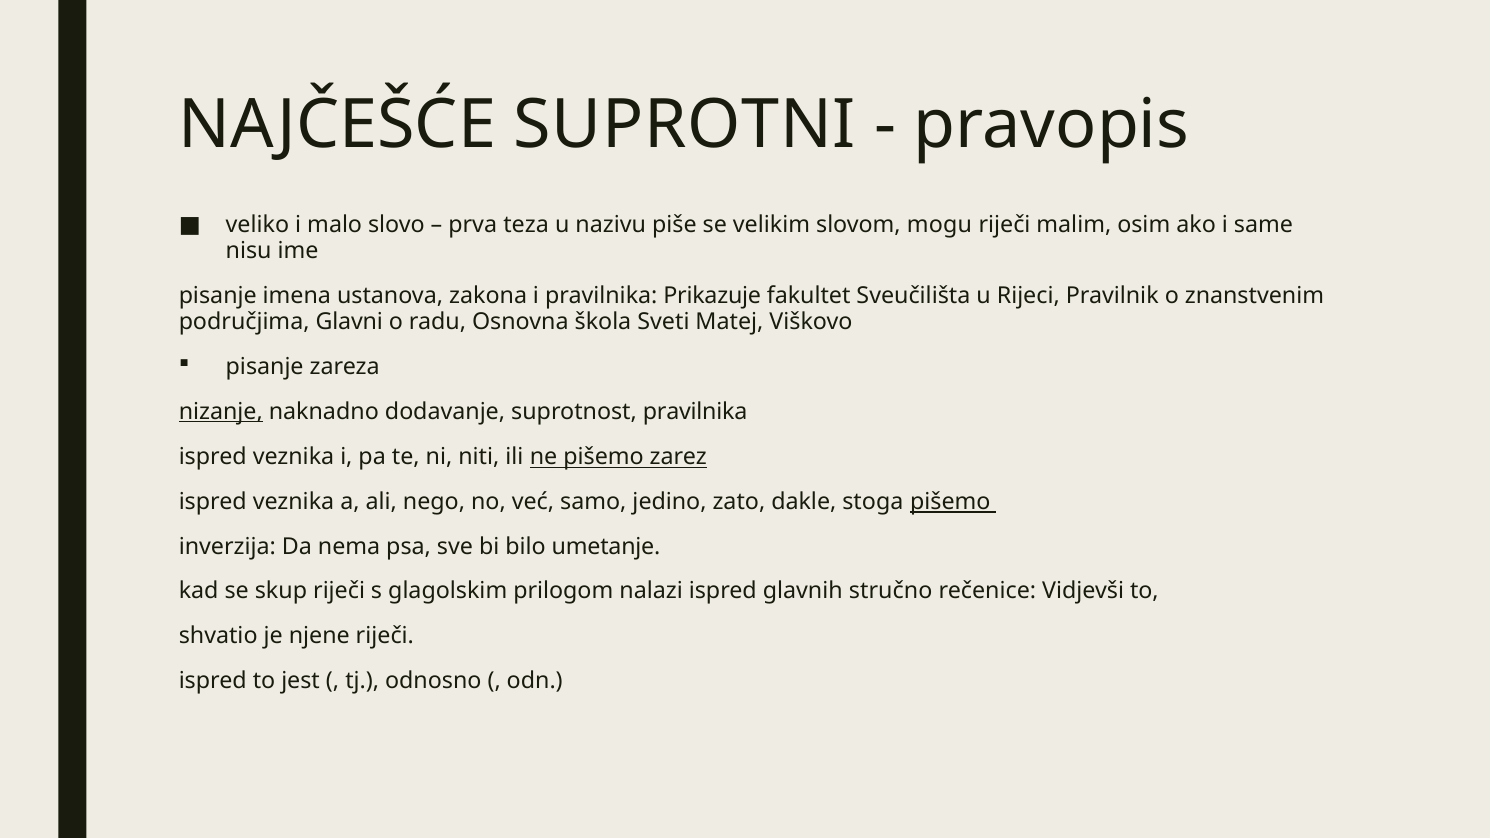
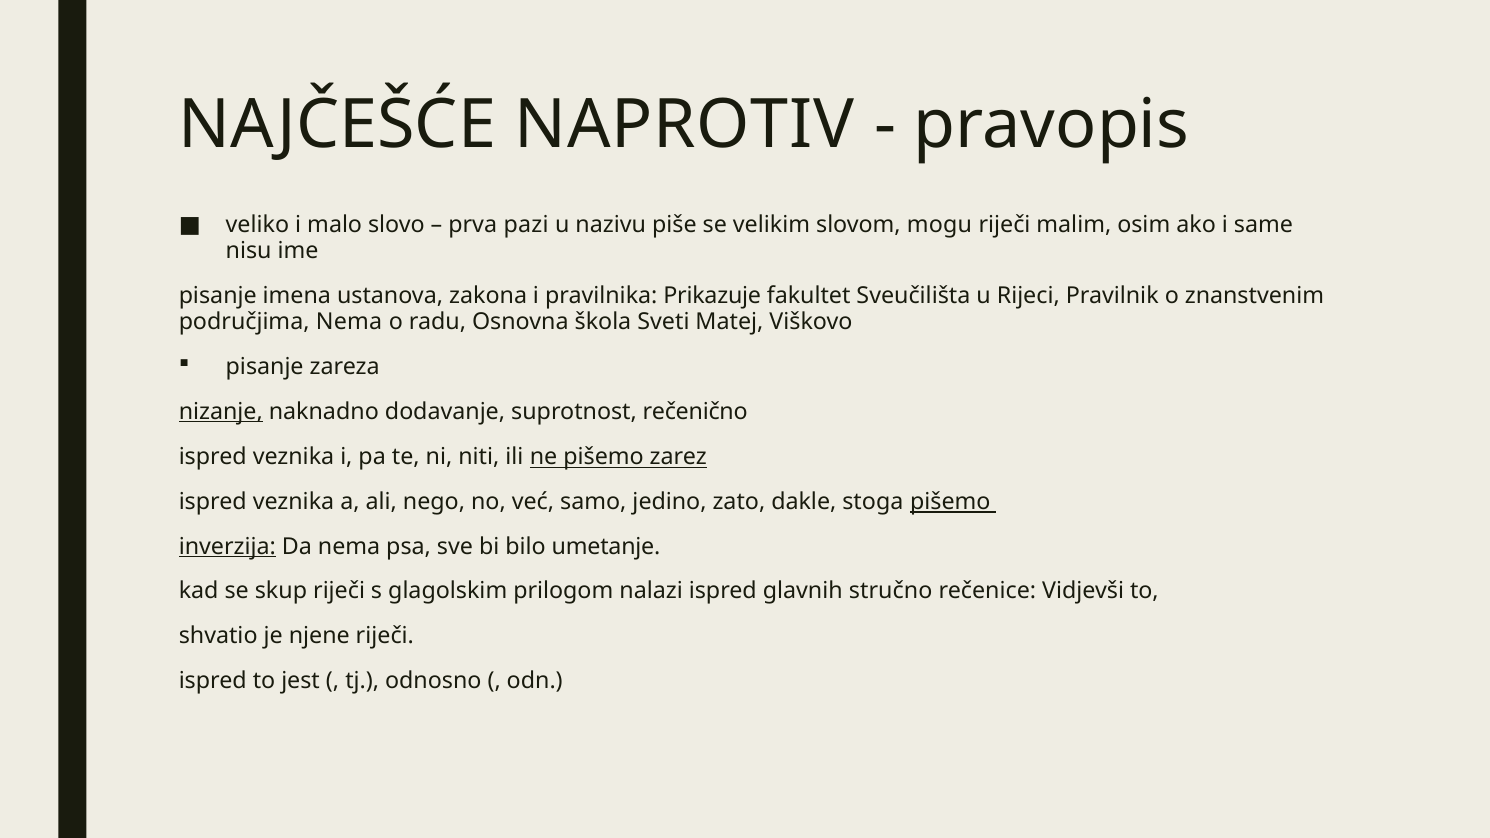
SUPROTNI: SUPROTNI -> NAPROTIV
teza: teza -> pazi
područjima Glavni: Glavni -> Nema
suprotnost pravilnika: pravilnika -> rečenično
inverzija underline: none -> present
